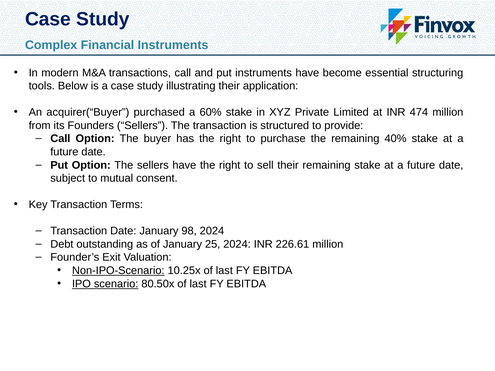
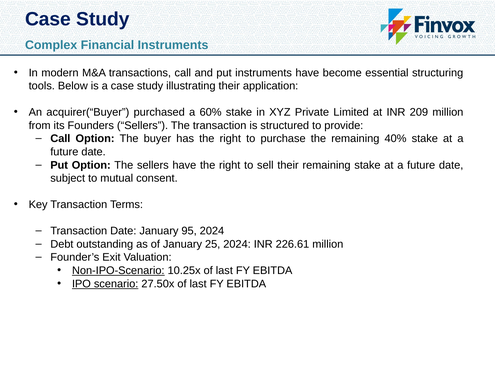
474: 474 -> 209
98: 98 -> 95
80.50x: 80.50x -> 27.50x
